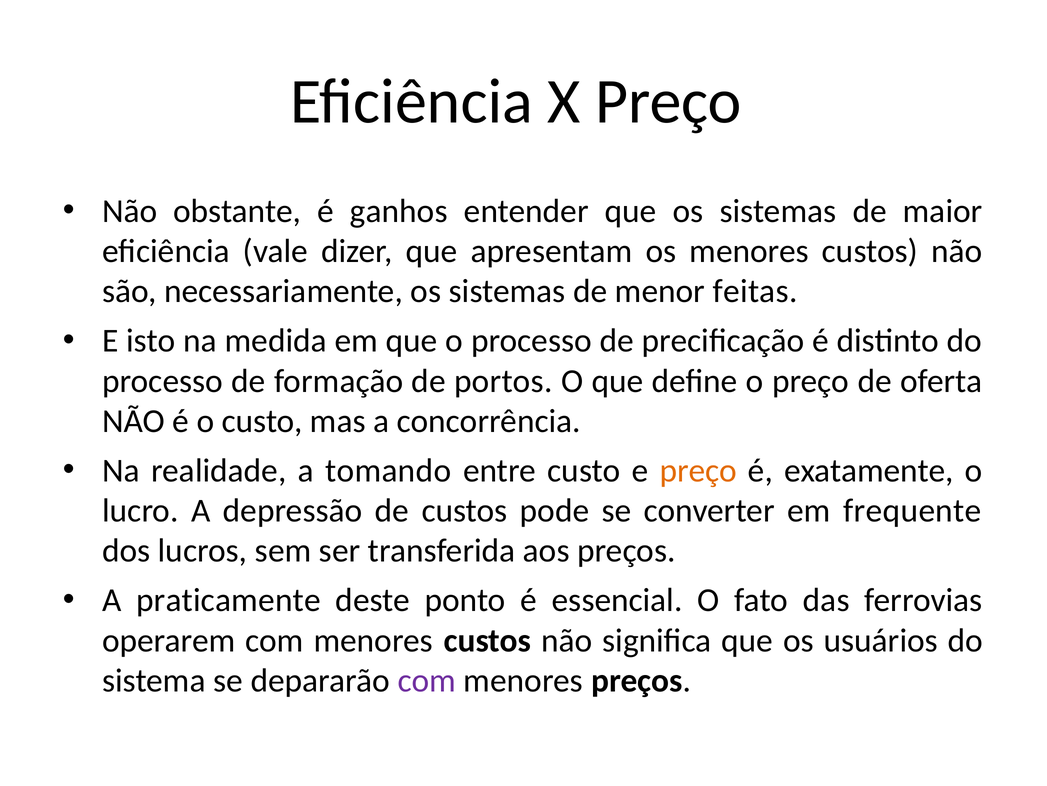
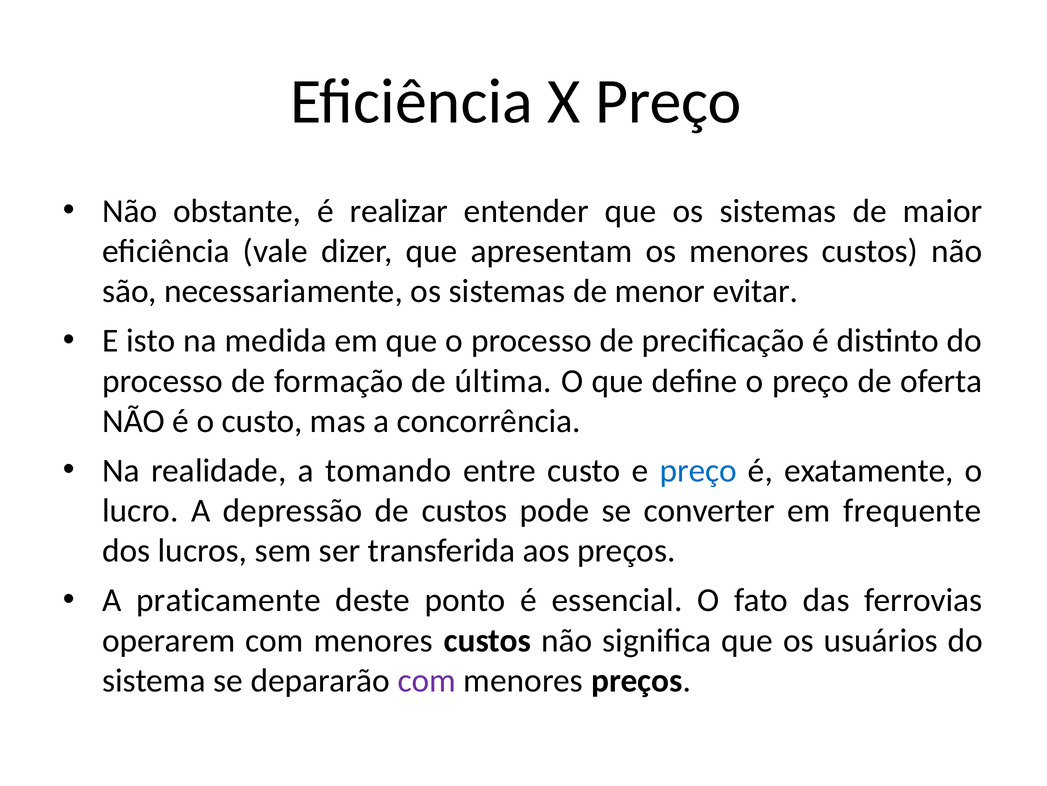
ganhos: ganhos -> realizar
feitas: feitas -> evitar
portos: portos -> última
preço at (698, 470) colour: orange -> blue
